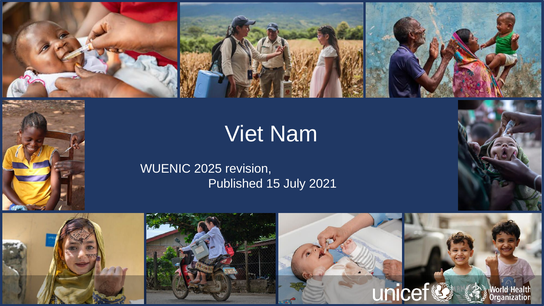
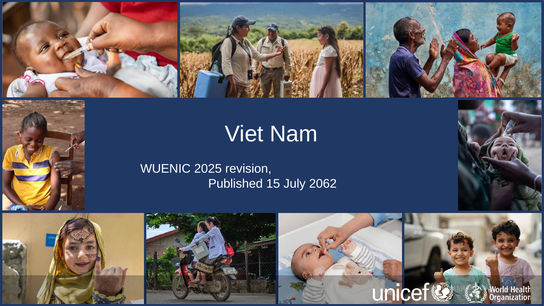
2021: 2021 -> 2062
